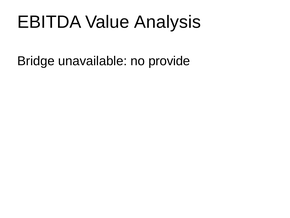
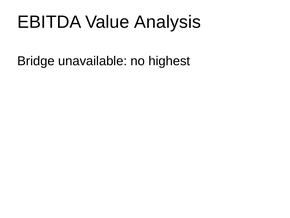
provide: provide -> highest
